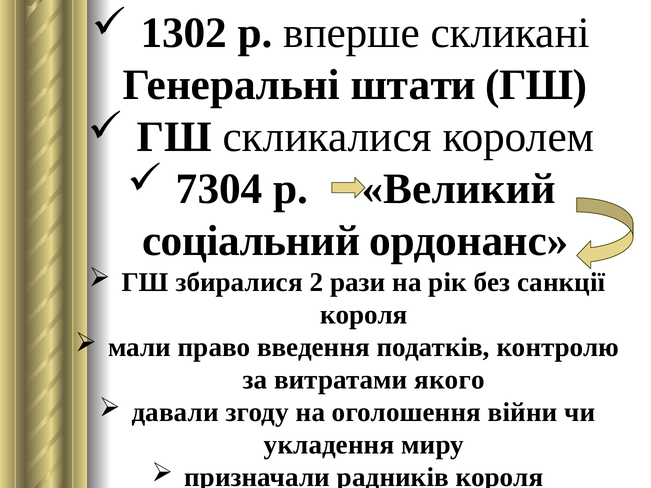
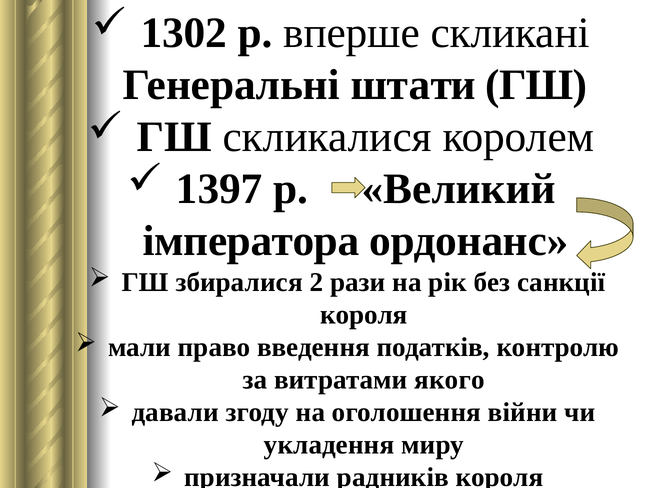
7304: 7304 -> 1397
соціальний: соціальний -> імператора
